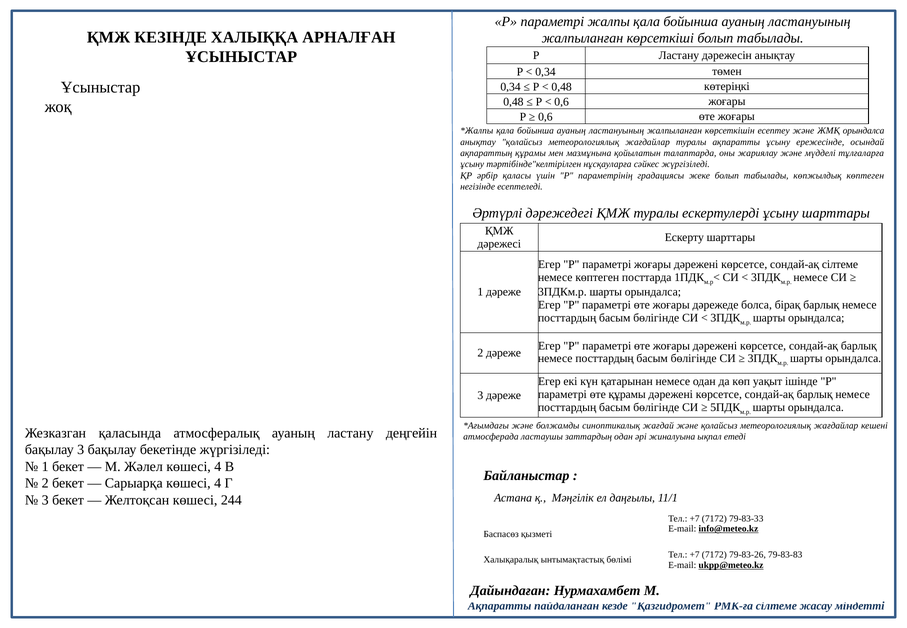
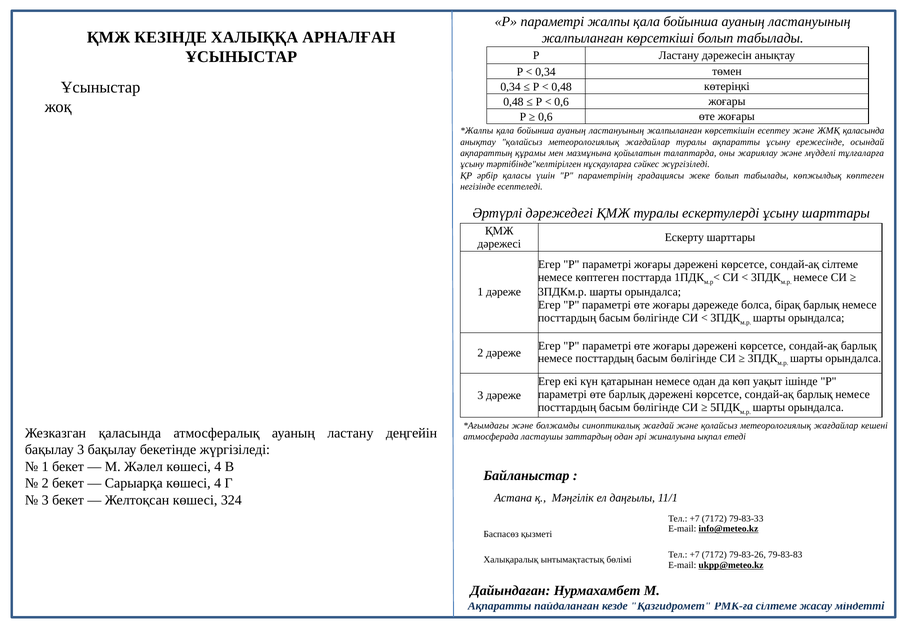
ЖМҚ орындалса: орындалса -> қаласында
өте құрамы: құрамы -> барлық
244: 244 -> 324
